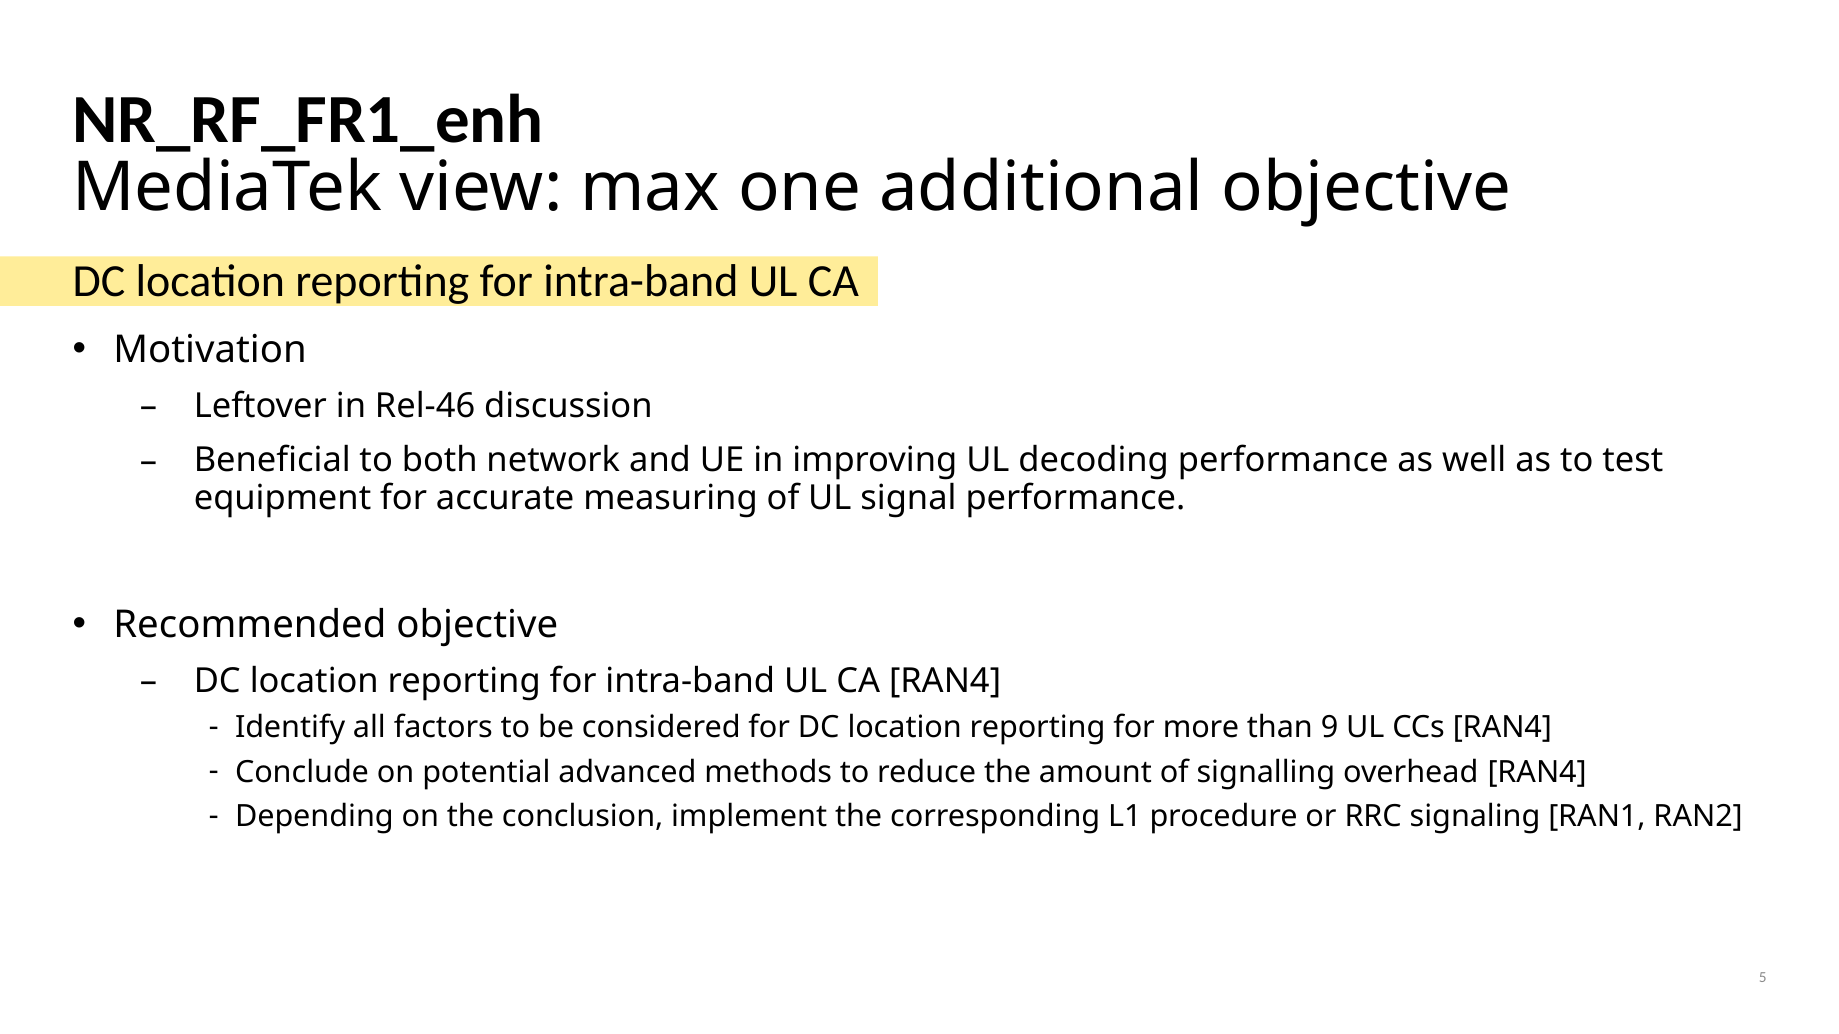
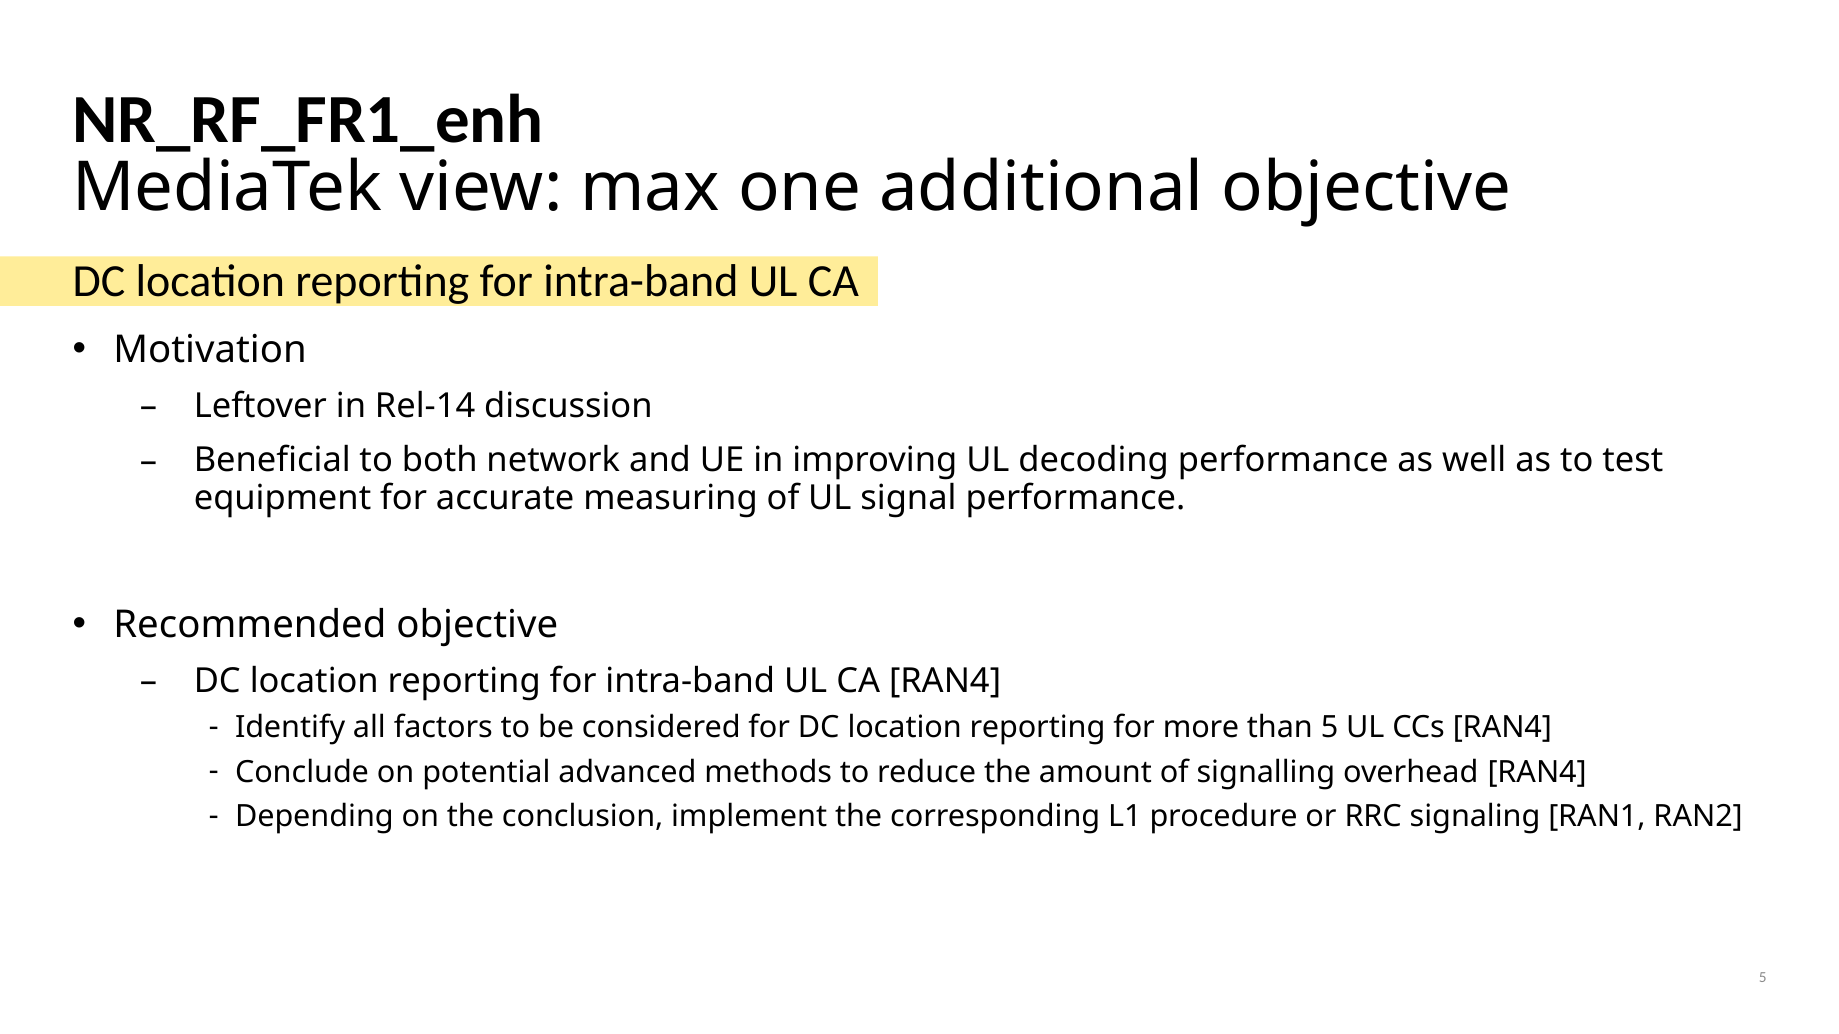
Rel-46: Rel-46 -> Rel-14
than 9: 9 -> 5
